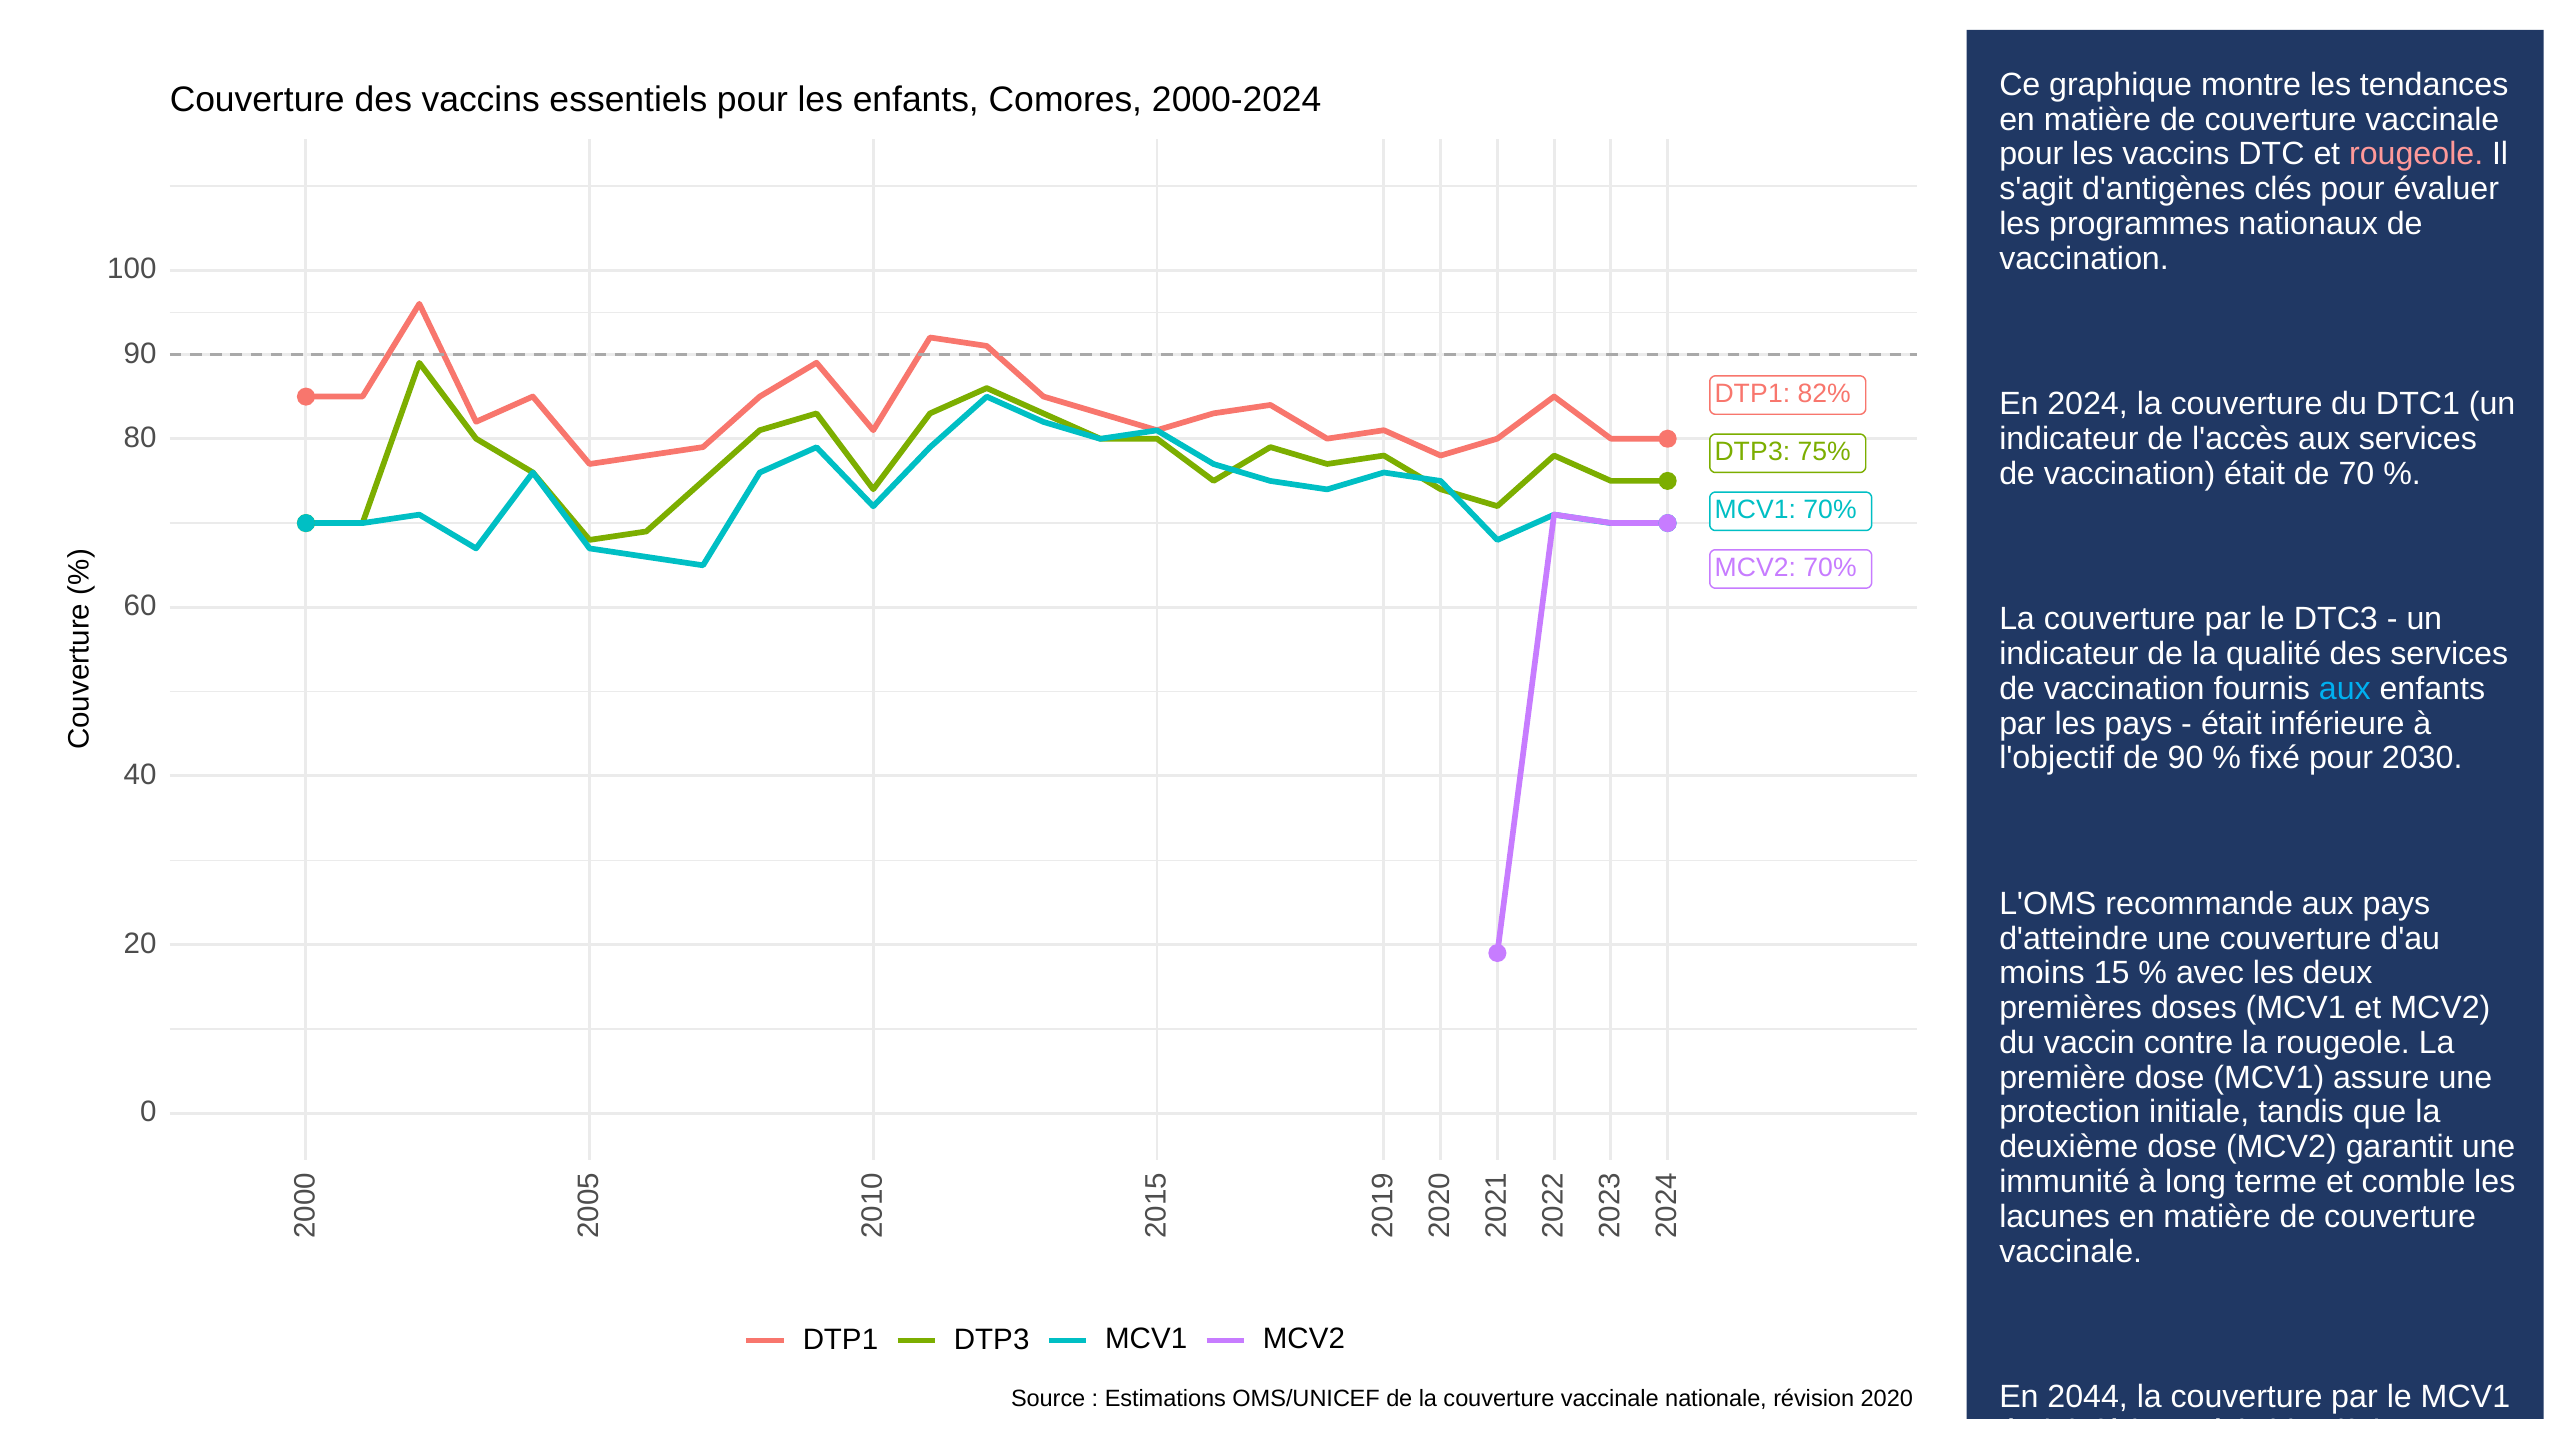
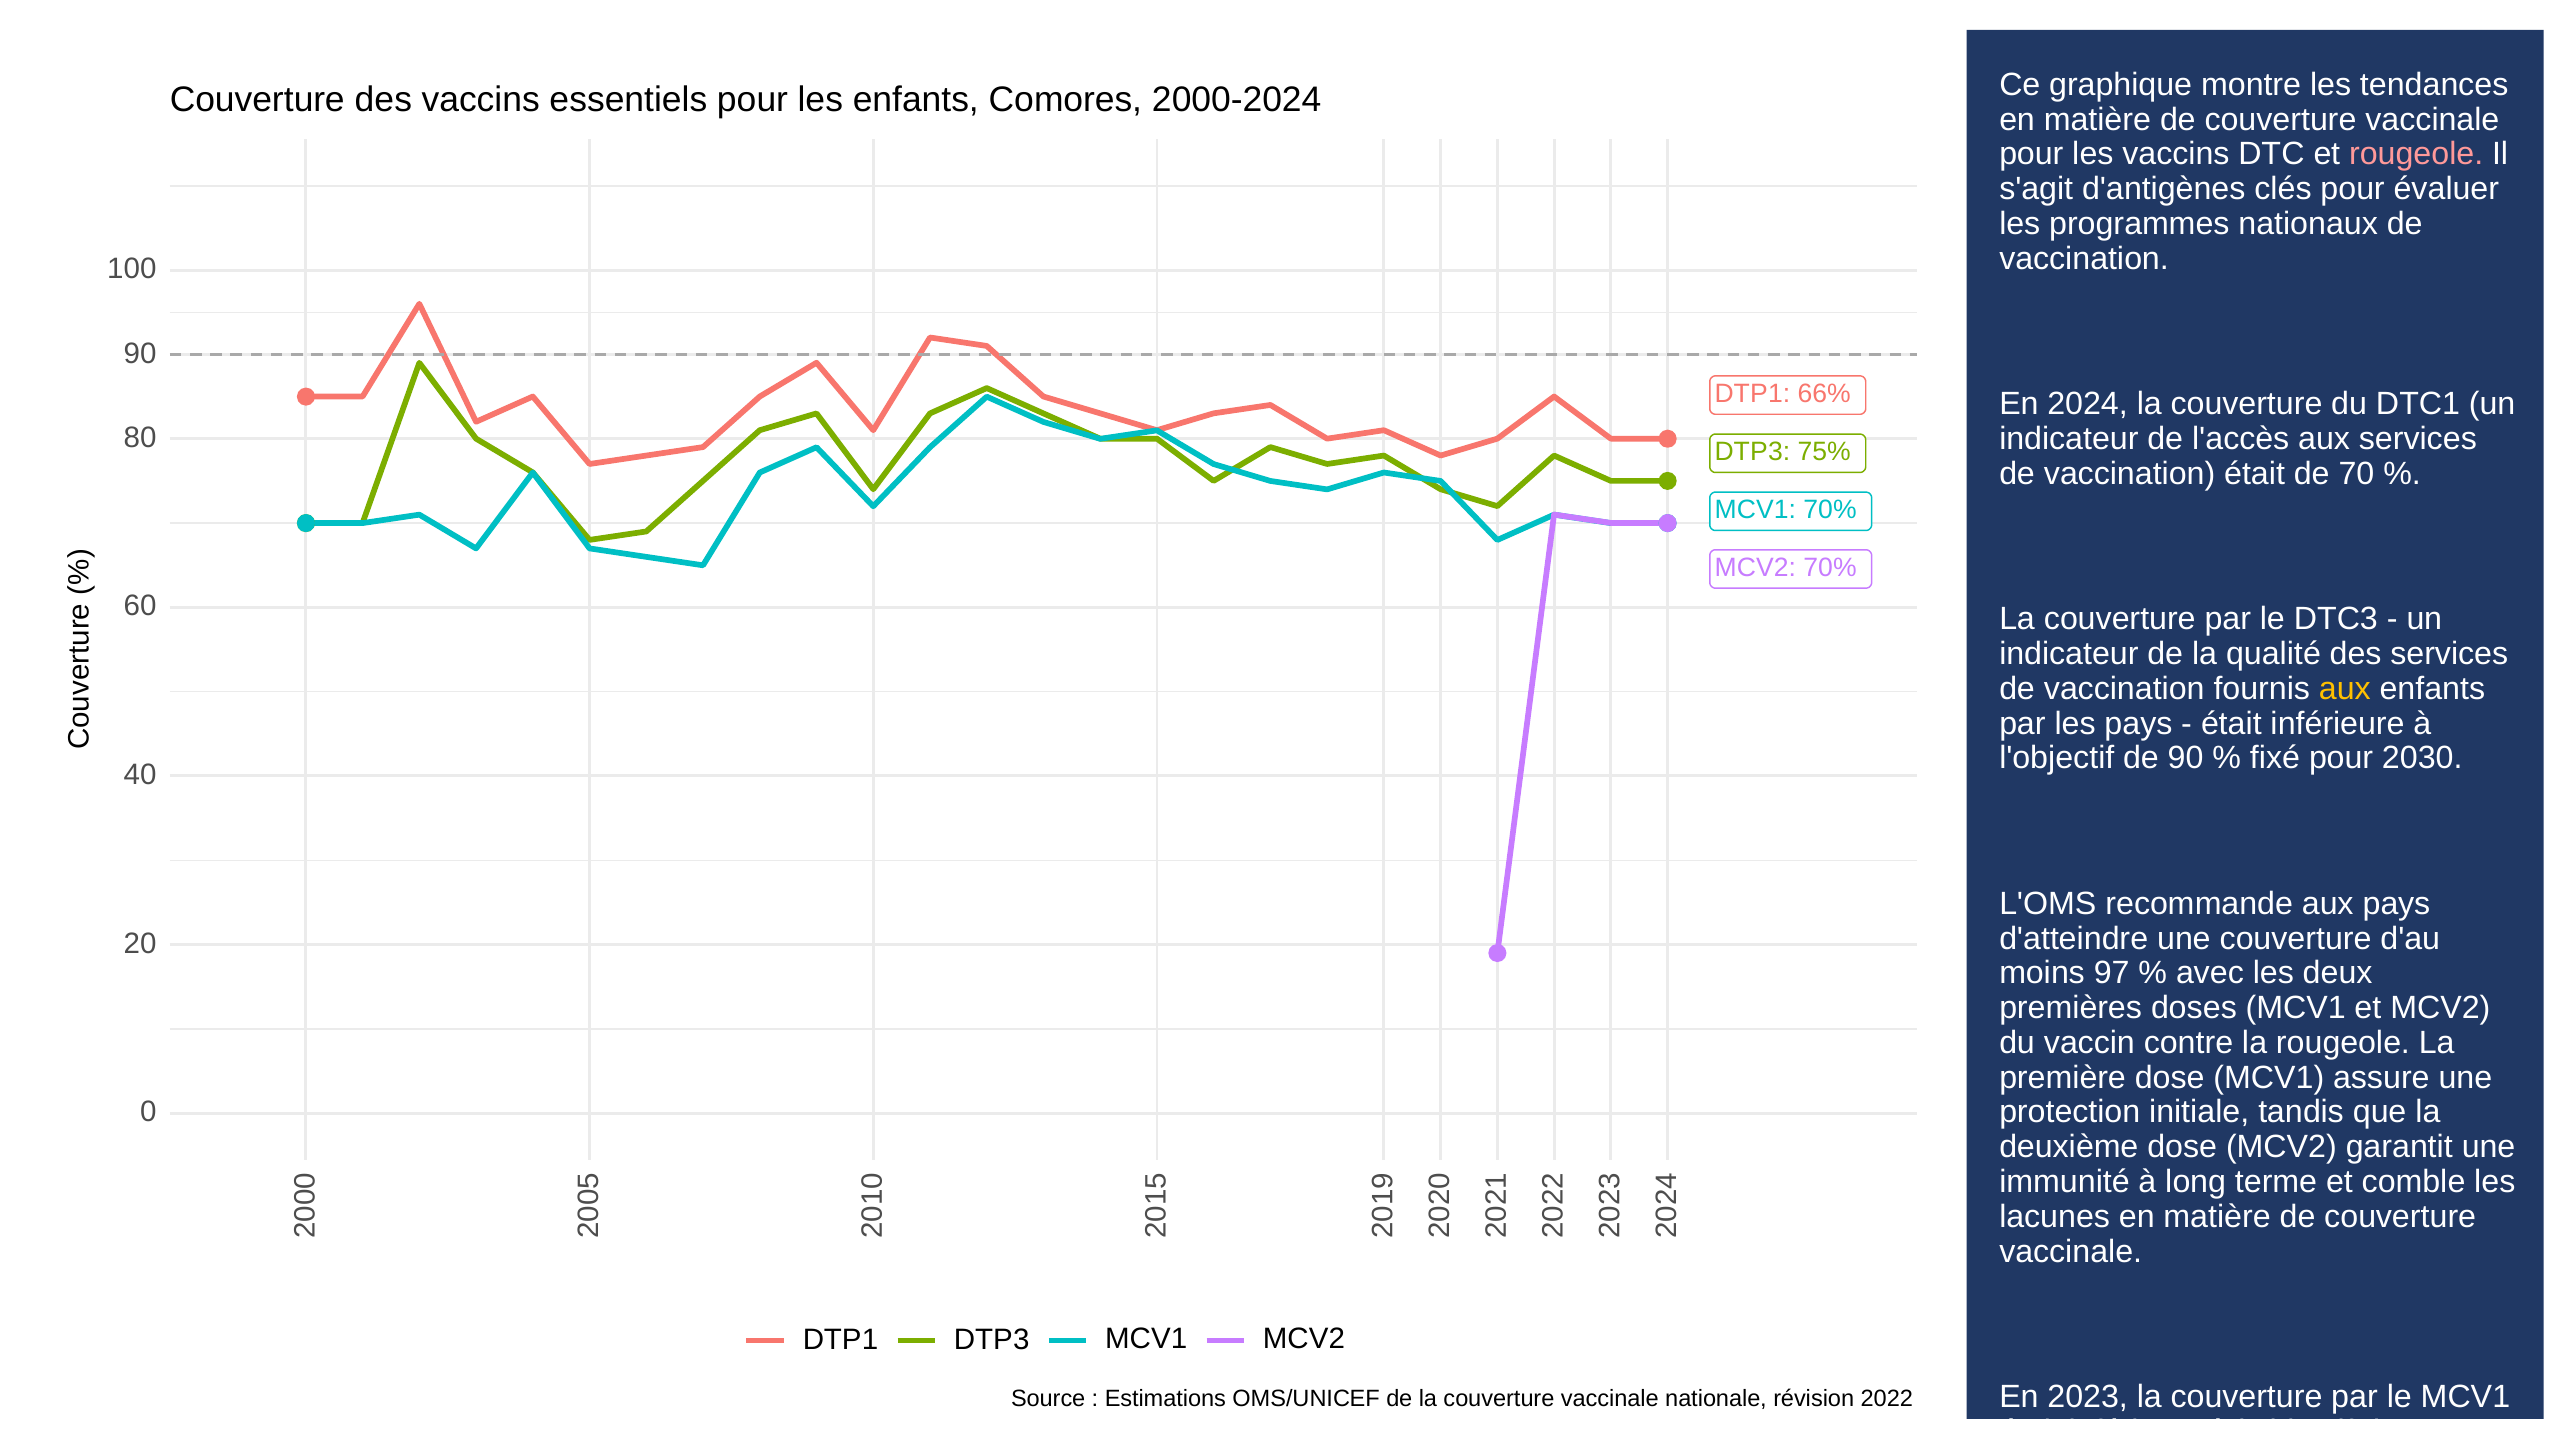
82%: 82% -> 66%
aux at (2345, 689) colour: light blue -> yellow
15: 15 -> 97
En 2044: 2044 -> 2023
2020: 2020 -> 2022
